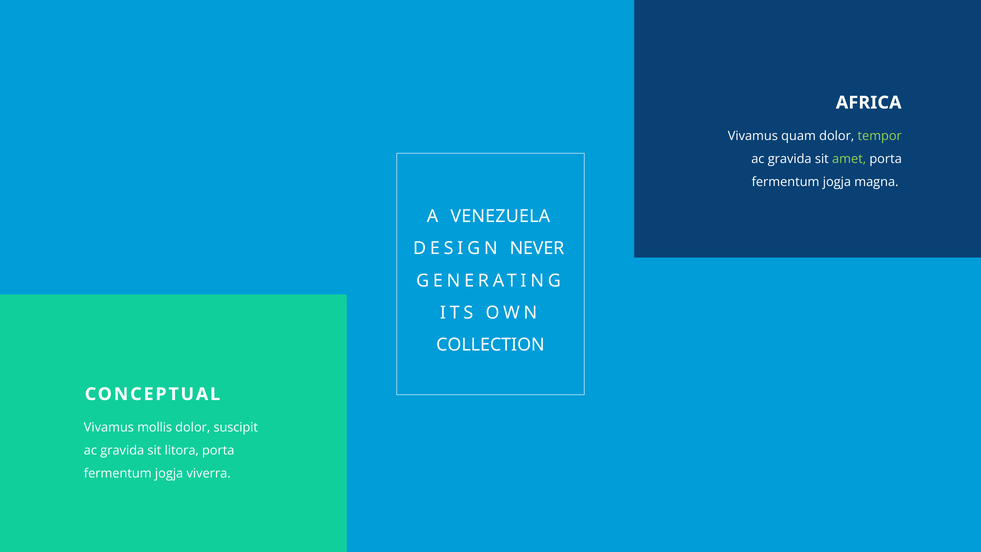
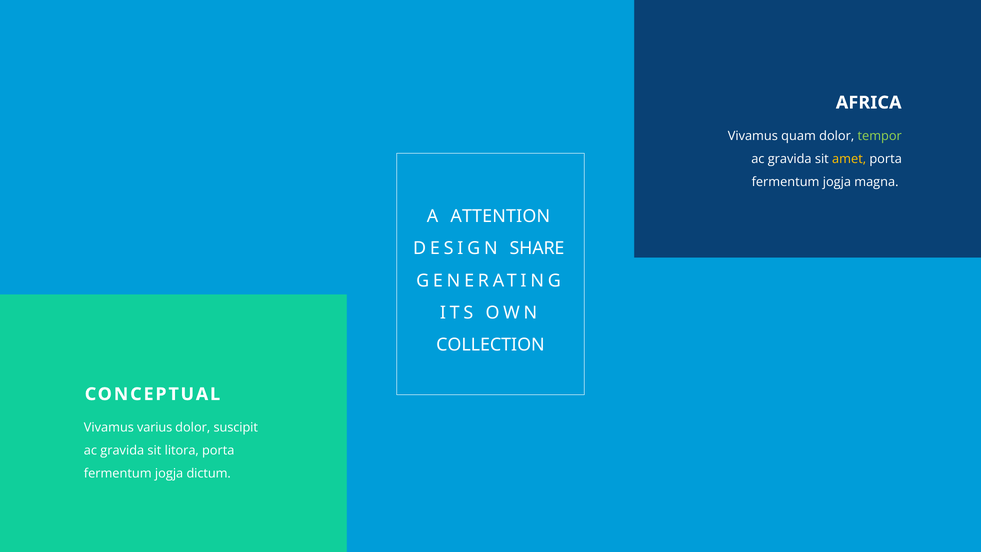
amet colour: light green -> yellow
VENEZUELA: VENEZUELA -> ATTENTION
NEVER: NEVER -> SHARE
mollis: mollis -> varius
viverra: viverra -> dictum
